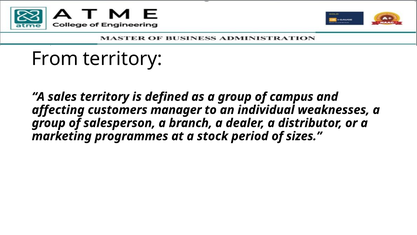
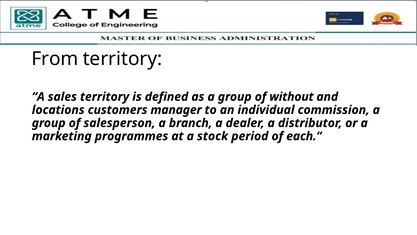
campus: campus -> without
affecting: affecting -> locations
weaknesses: weaknesses -> commission
sizes: sizes -> each
